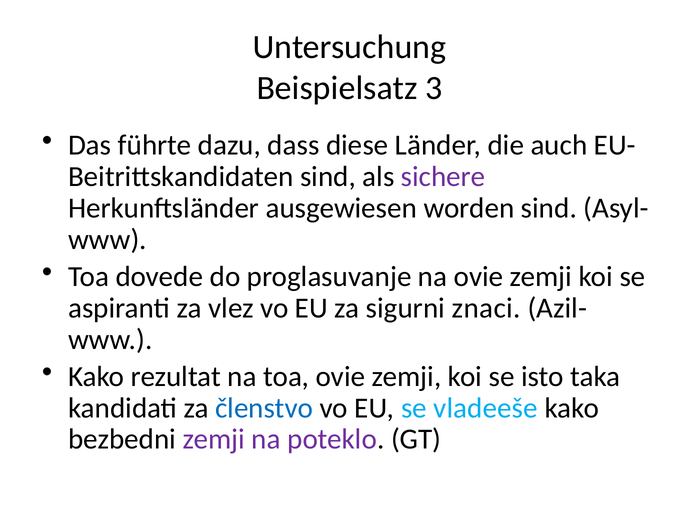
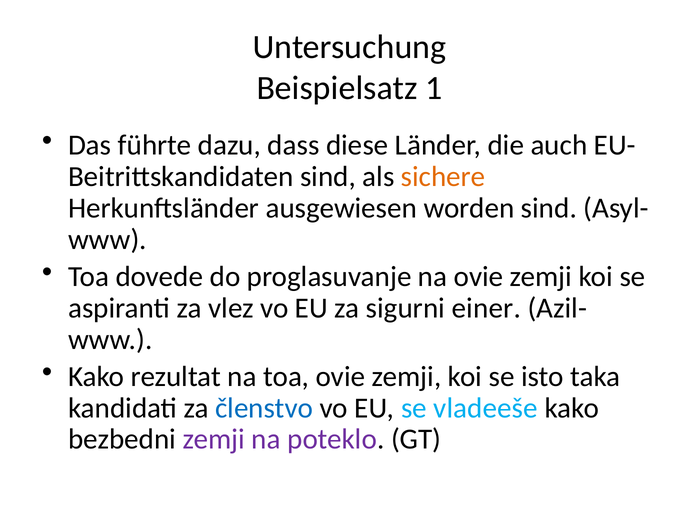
3: 3 -> 1
sichere colour: purple -> orange
znaci: znaci -> einer
